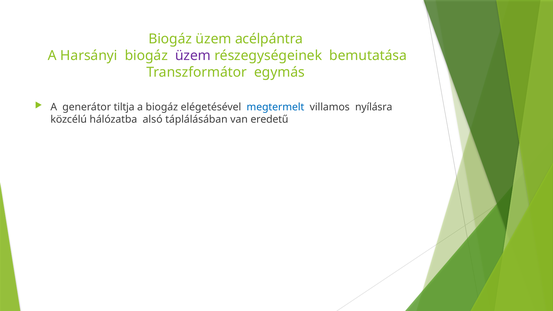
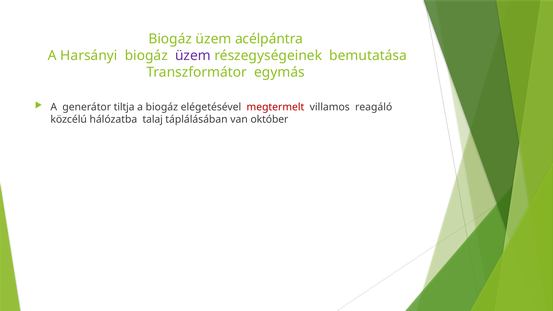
megtermelt colour: blue -> red
nyílásra: nyílásra -> reagáló
alsó: alsó -> talaj
eredetű: eredetű -> október
